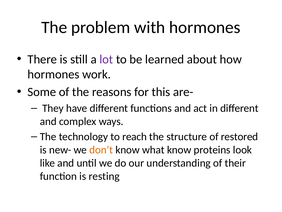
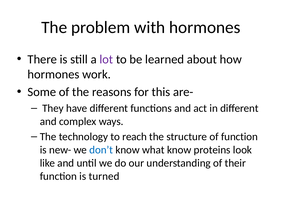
of restored: restored -> function
don’t colour: orange -> blue
resting: resting -> turned
